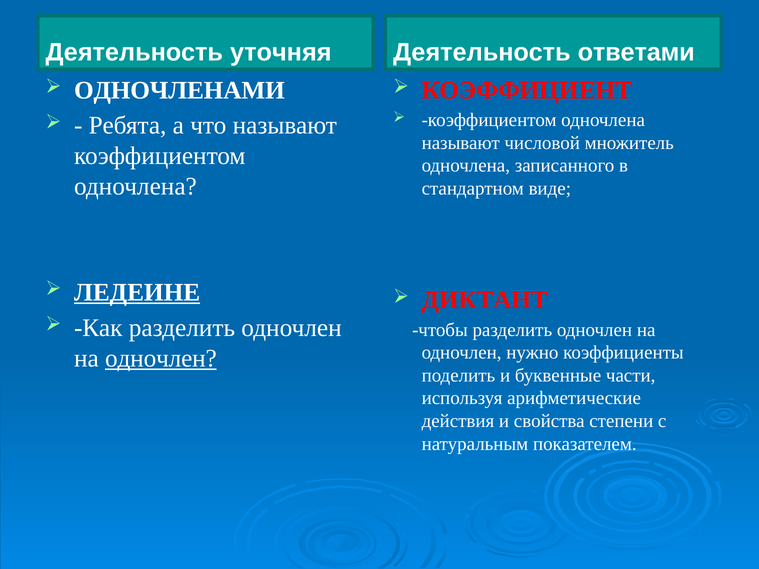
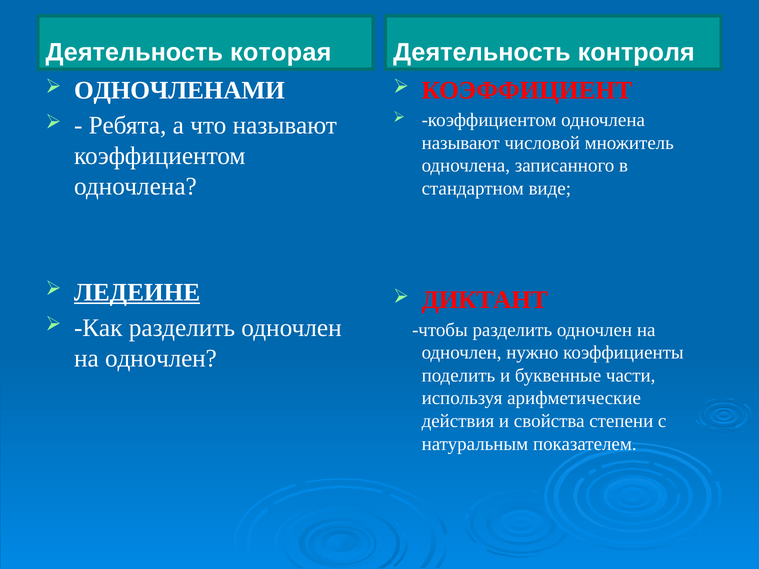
уточняя: уточняя -> которая
ответами: ответами -> контроля
одночлен at (161, 358) underline: present -> none
